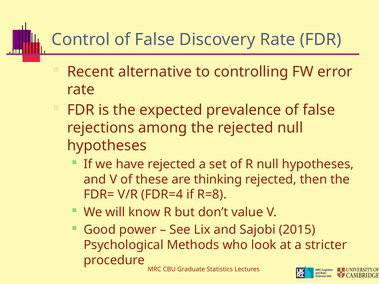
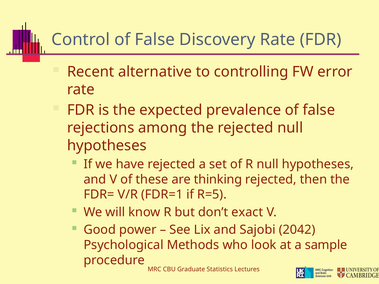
FDR=4: FDR=4 -> FDR=1
R=8: R=8 -> R=5
value: value -> exact
2015: 2015 -> 2042
stricter: stricter -> sample
